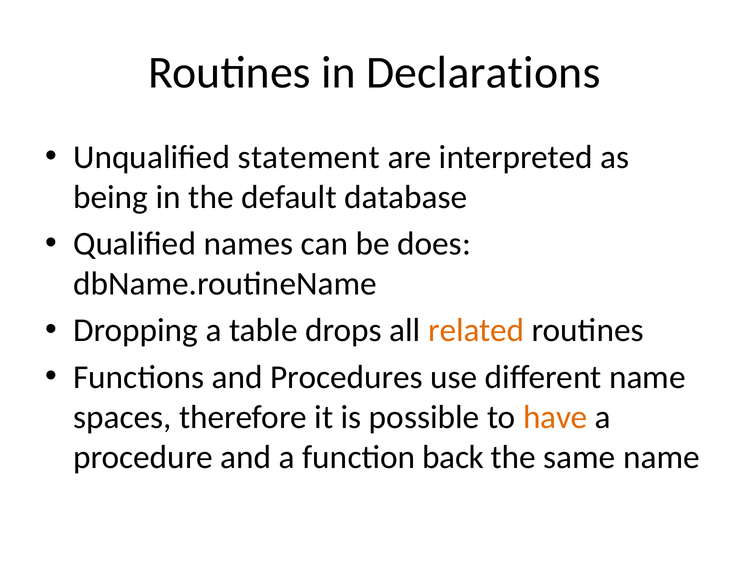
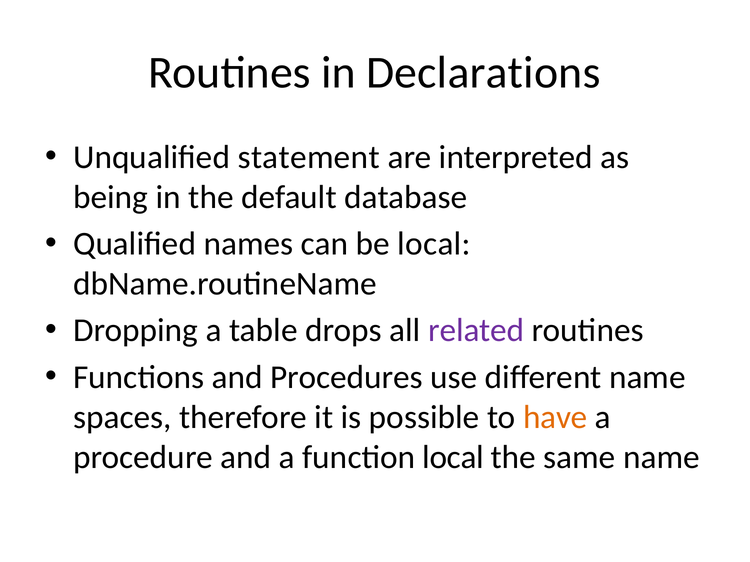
be does: does -> local
related colour: orange -> purple
function back: back -> local
